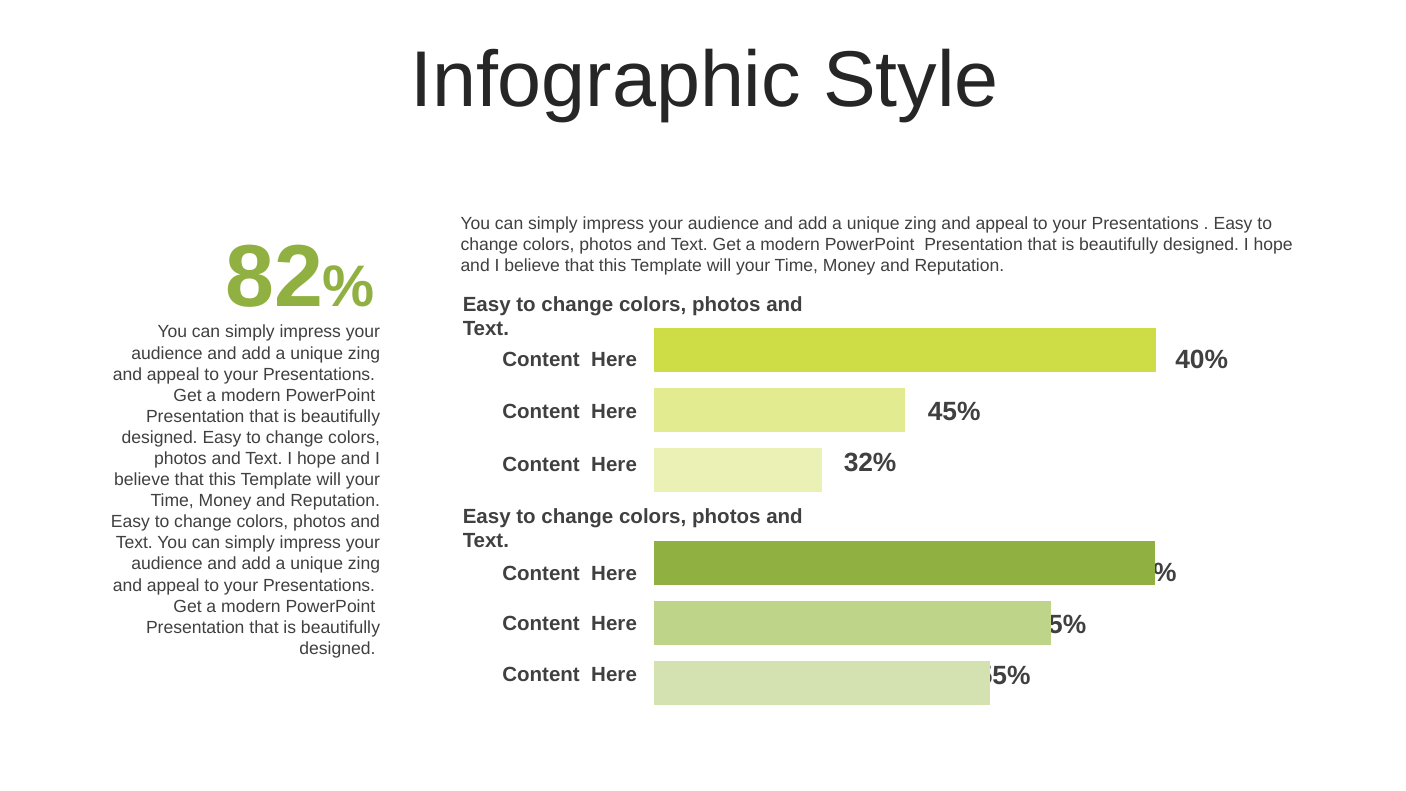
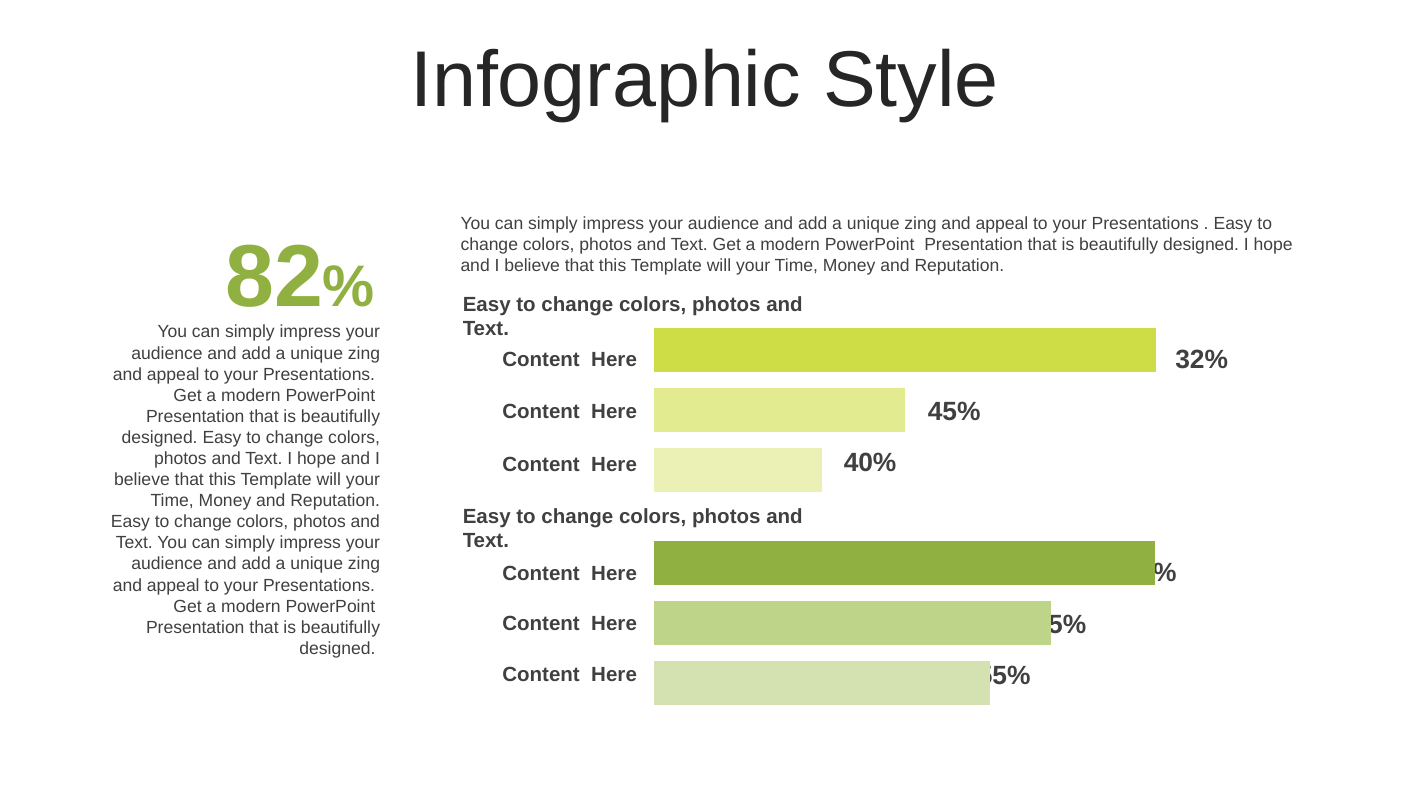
40%: 40% -> 32%
32%: 32% -> 40%
